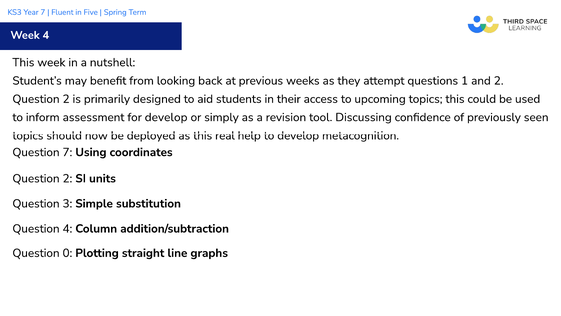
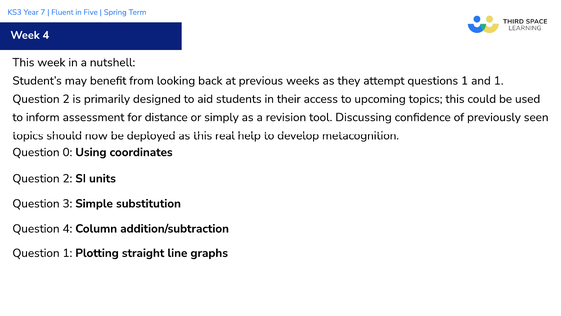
and 2: 2 -> 1
for develop: develop -> distance
Question 7: 7 -> 0
Question 0: 0 -> 1
